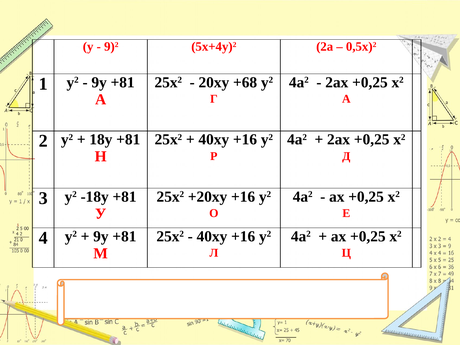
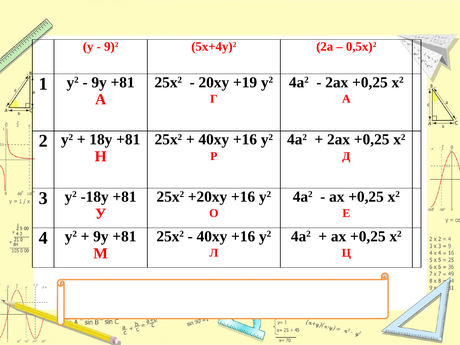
+68: +68 -> +19
